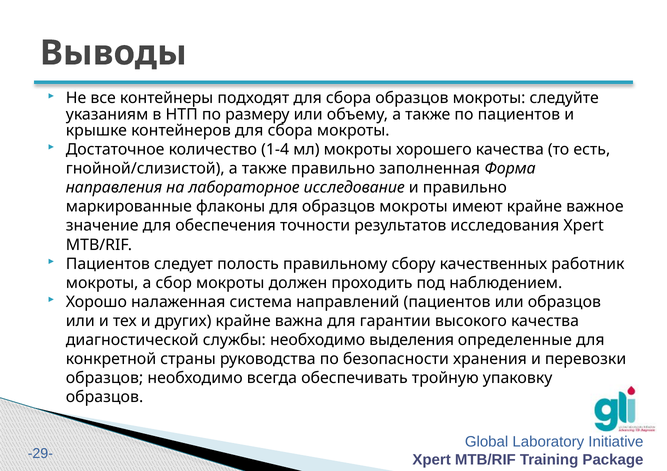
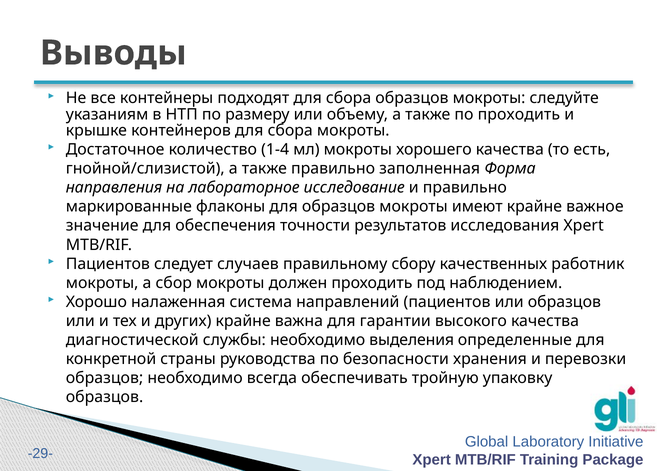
по пациентов: пациентов -> проходить
полость: полость -> случаев
